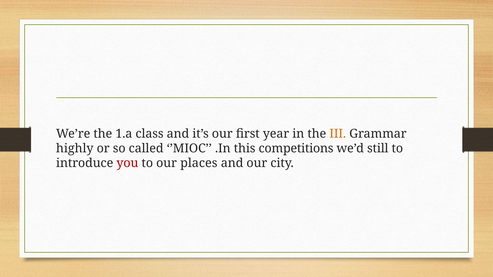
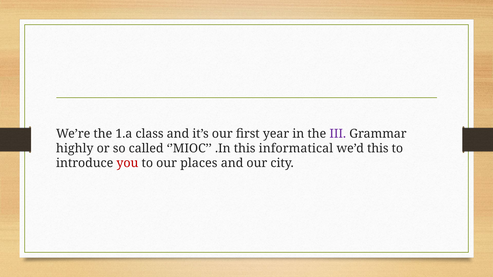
III colour: orange -> purple
competitions: competitions -> informatical
we’d still: still -> this
